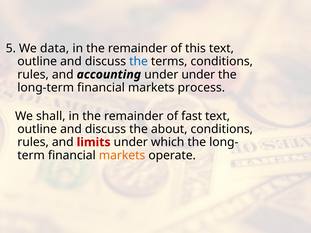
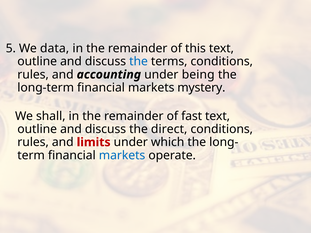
under under: under -> being
process: process -> mystery
about: about -> direct
markets at (122, 155) colour: orange -> blue
